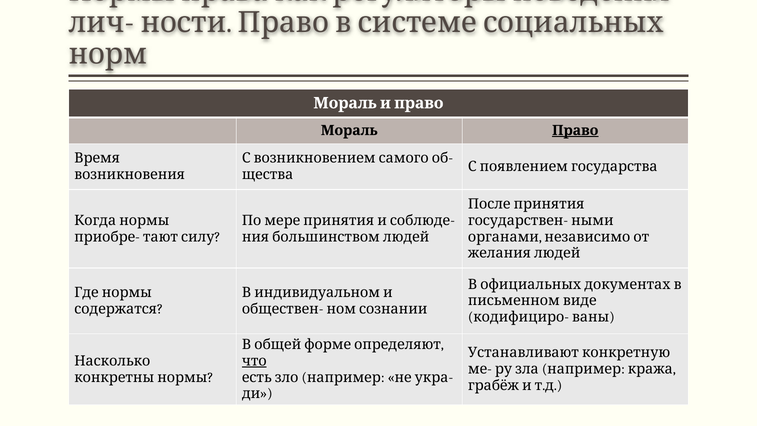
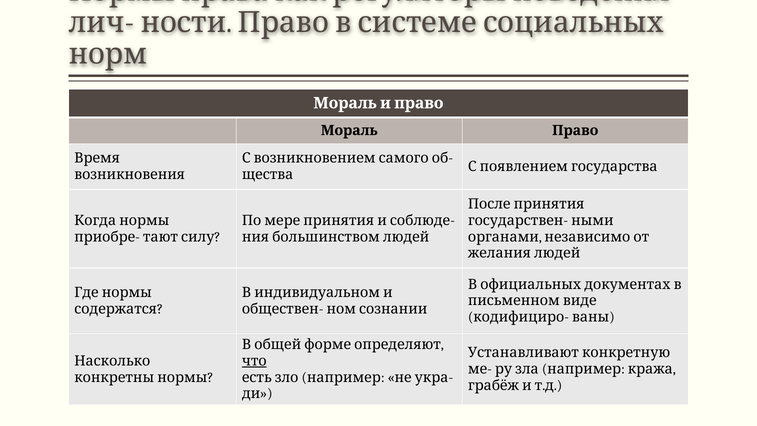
Право underline: present -> none
